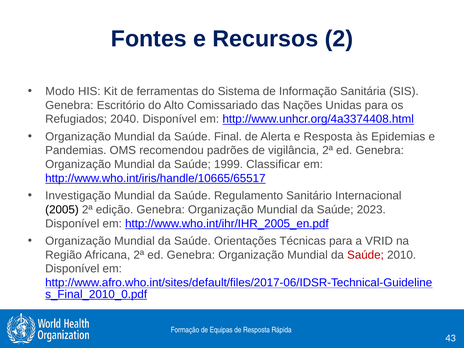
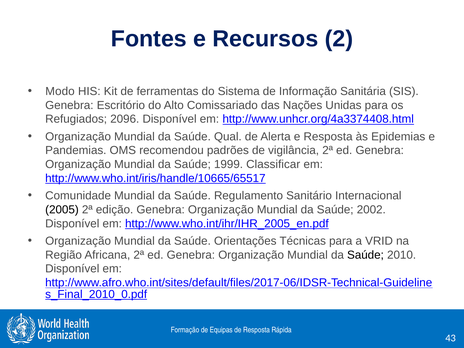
2040: 2040 -> 2096
Final: Final -> Qual
Investigação: Investigação -> Comunidade
2023: 2023 -> 2002
Saúde at (365, 255) colour: red -> black
